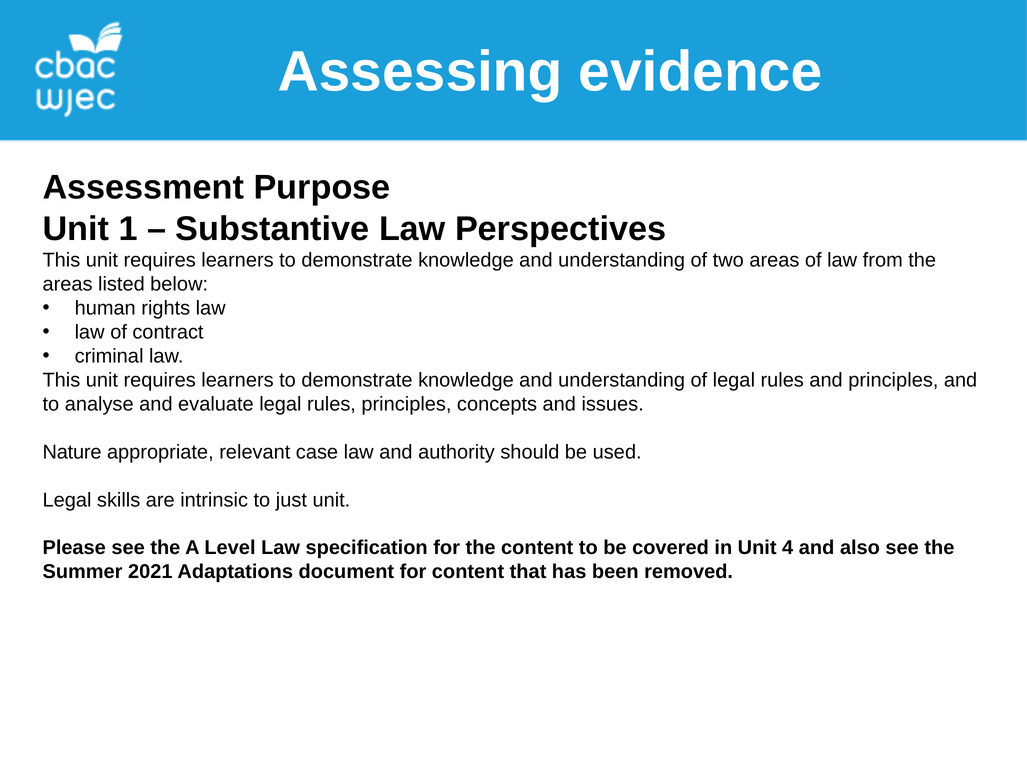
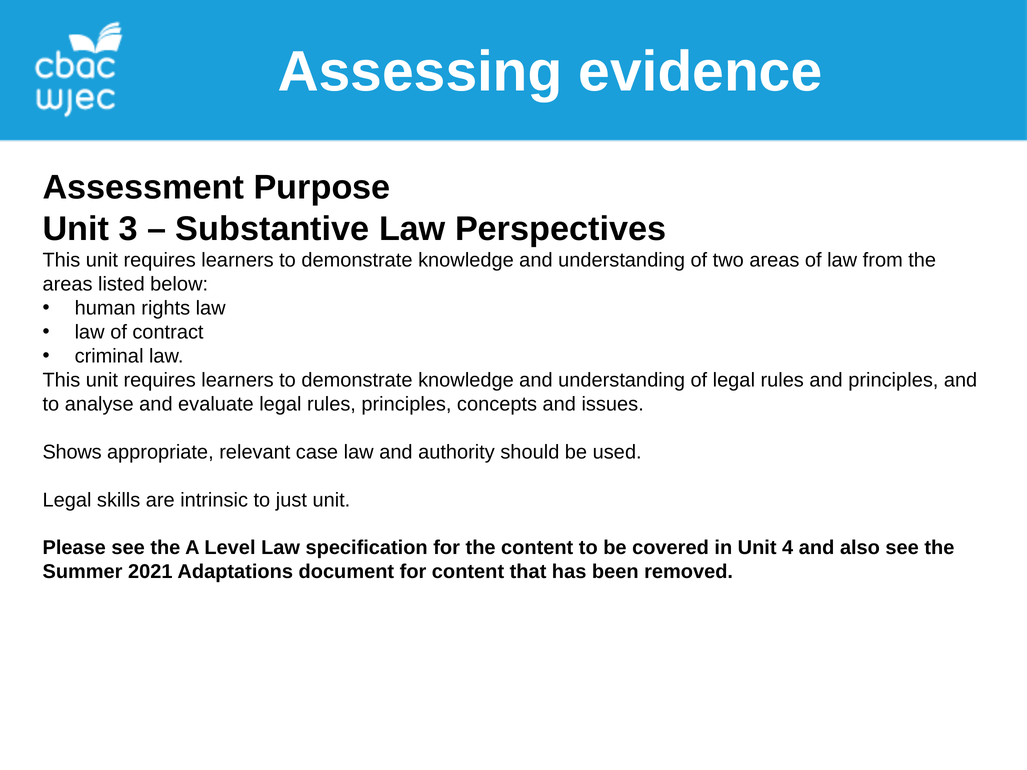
1: 1 -> 3
Nature: Nature -> Shows
